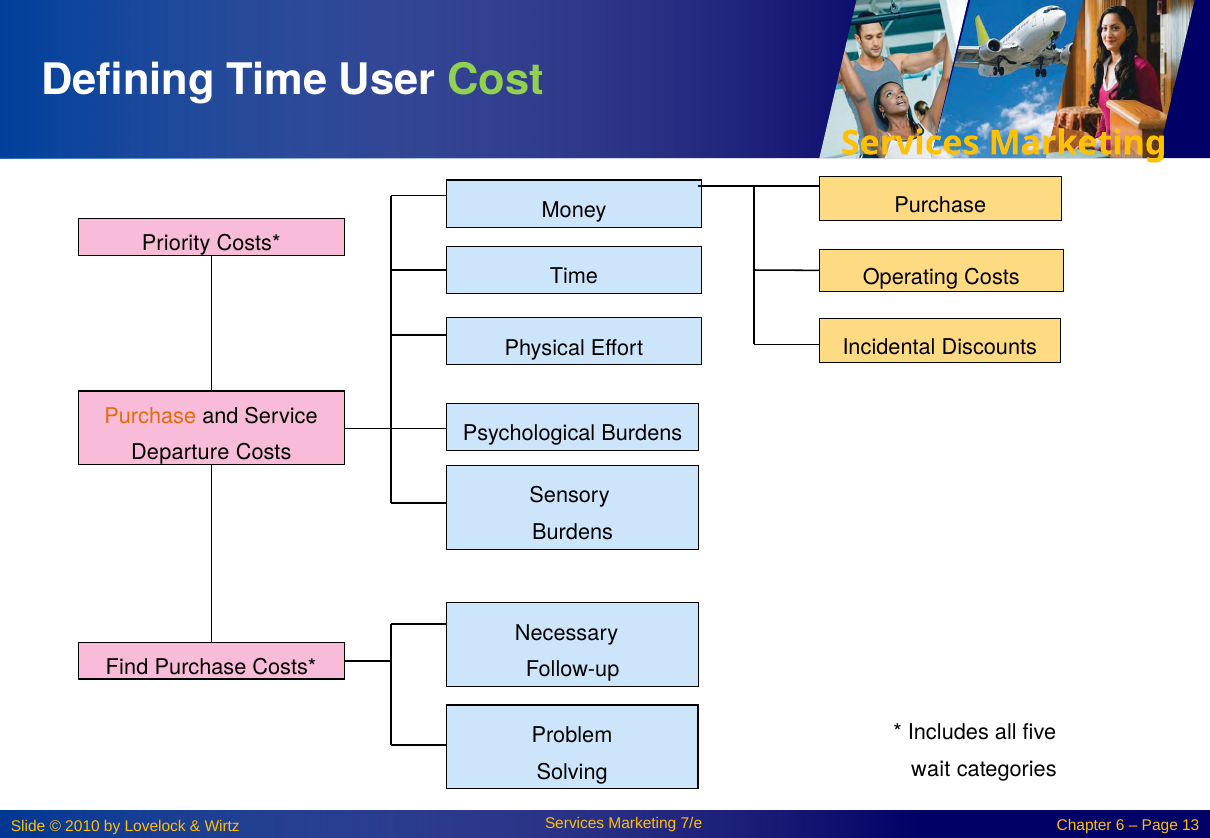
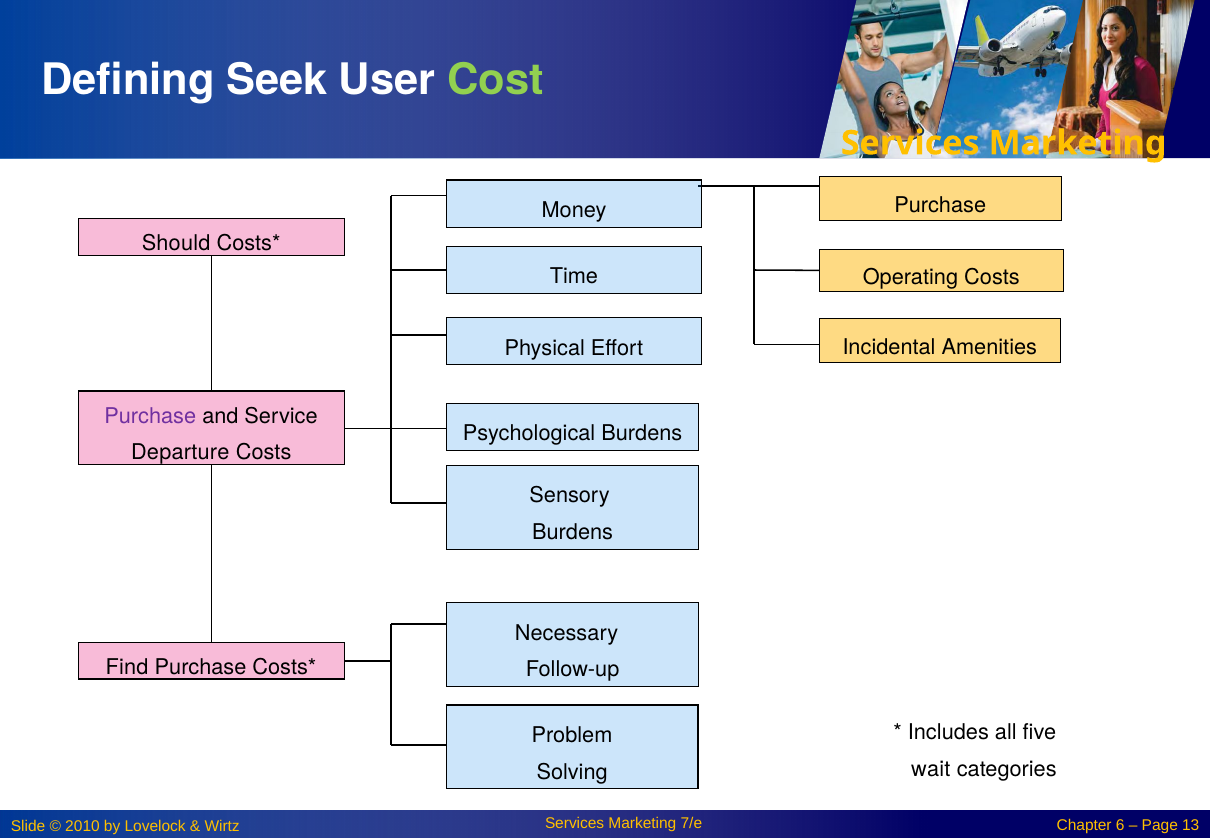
Defining Time: Time -> Seek
Priority: Priority -> Should
Discounts: Discounts -> Amenities
Purchase at (150, 416) colour: orange -> purple
